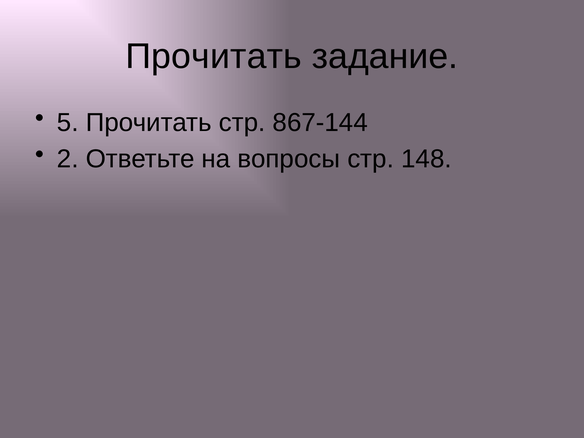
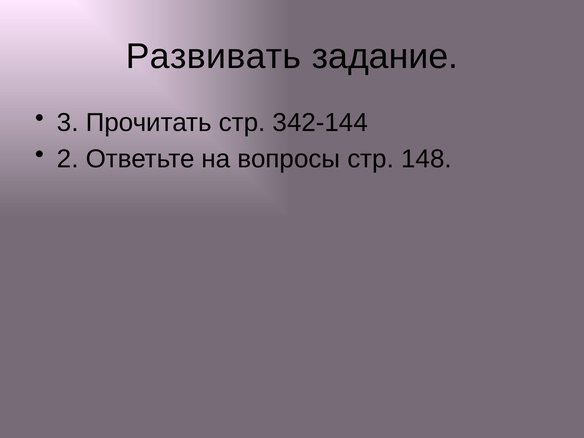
Прочитать at (214, 57): Прочитать -> Развивать
5: 5 -> 3
867-144: 867-144 -> 342-144
